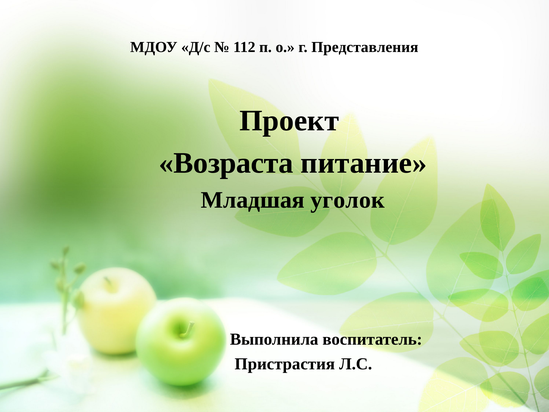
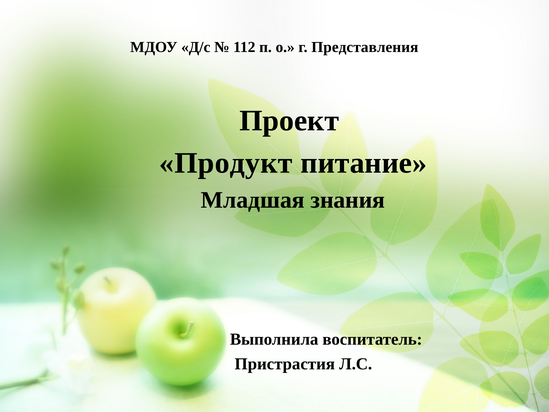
Возраста: Возраста -> Продукт
уголок: уголок -> знания
